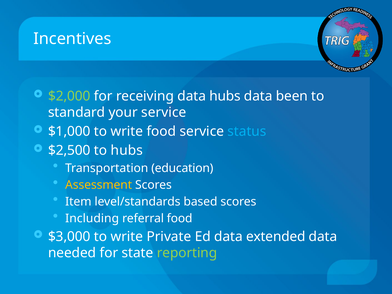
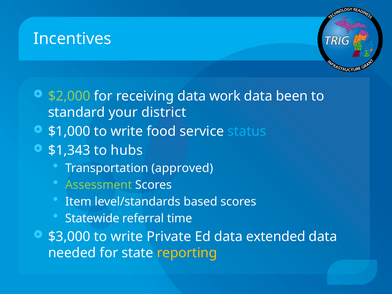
data hubs: hubs -> work
your service: service -> district
$2,500: $2,500 -> $1,343
education: education -> approved
Assessment colour: yellow -> light green
Including: Including -> Statewide
referral food: food -> time
reporting colour: light green -> yellow
